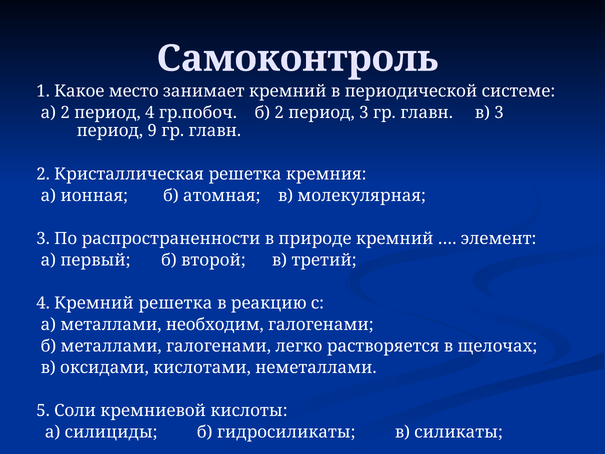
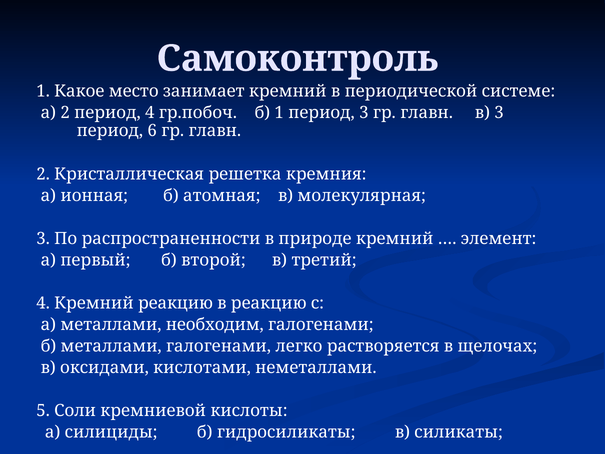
б 2: 2 -> 1
9: 9 -> 6
Кремний решетка: решетка -> реакцию
